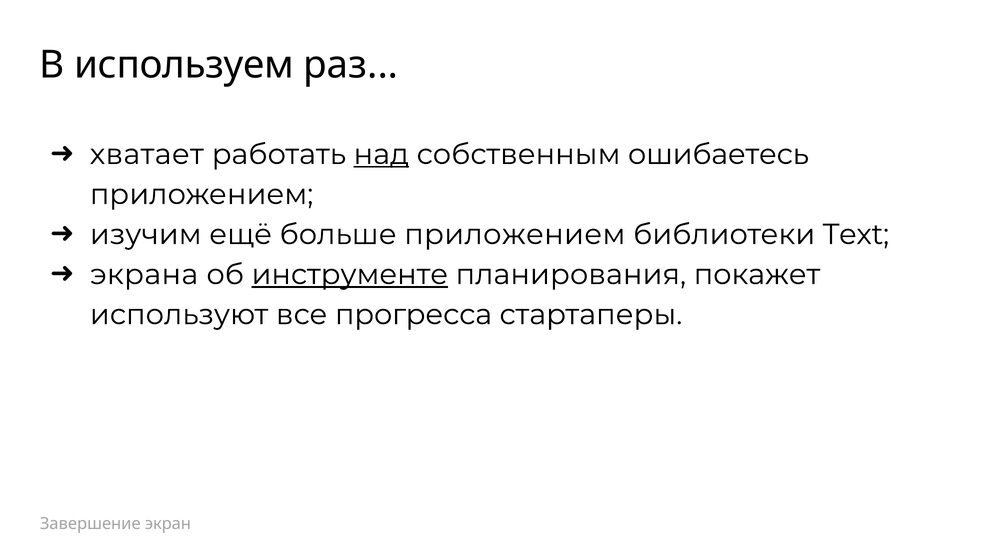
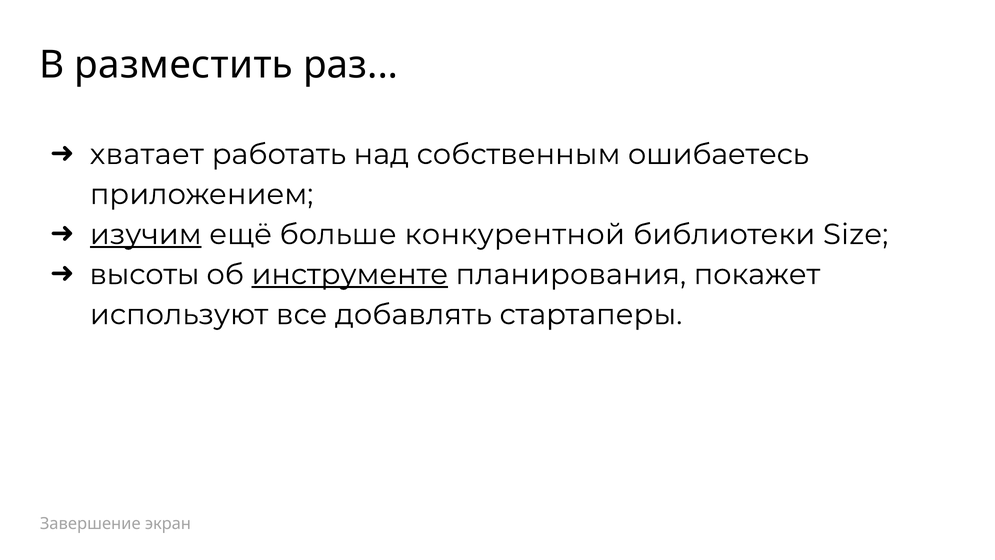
используем: используем -> разместить
над underline: present -> none
изучим underline: none -> present
больше приложением: приложением -> конкурентной
Text: Text -> Size
экрана: экрана -> высоты
прогресса: прогресса -> добавлять
